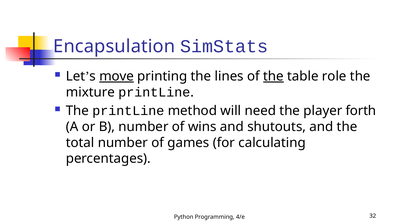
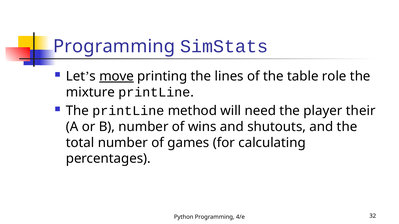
Encapsulation at (114, 46): Encapsulation -> Programming
the at (273, 76) underline: present -> none
forth: forth -> their
